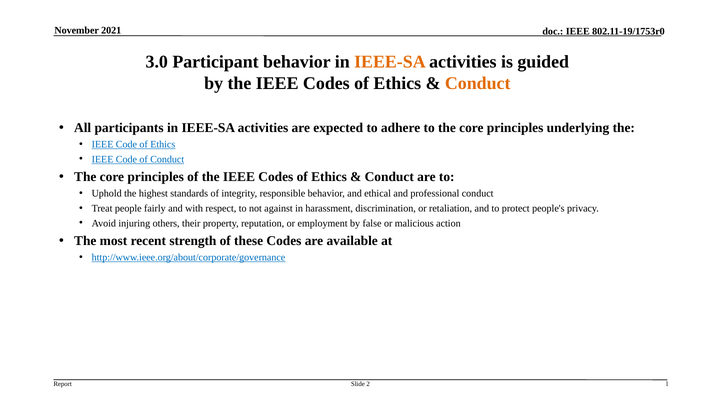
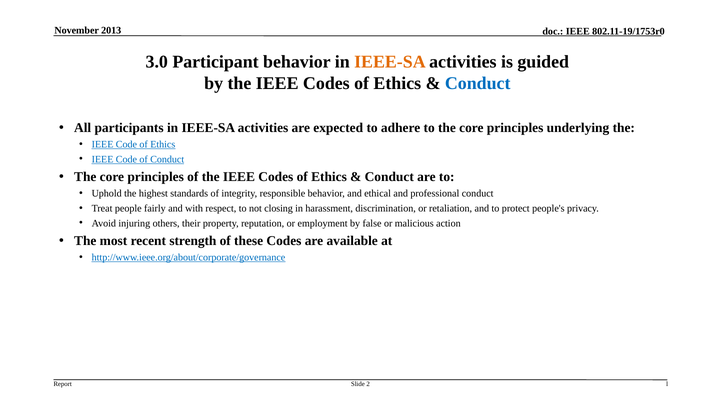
2021: 2021 -> 2013
Conduct at (478, 83) colour: orange -> blue
against: against -> closing
